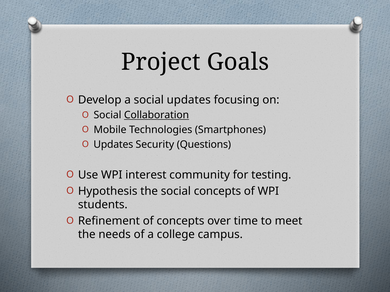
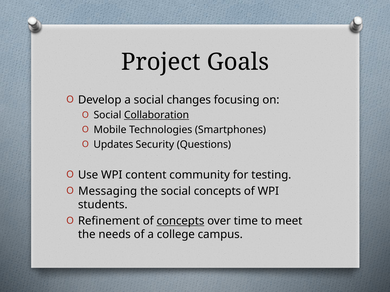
social updates: updates -> changes
interest: interest -> content
Hypothesis: Hypothesis -> Messaging
concepts at (180, 221) underline: none -> present
